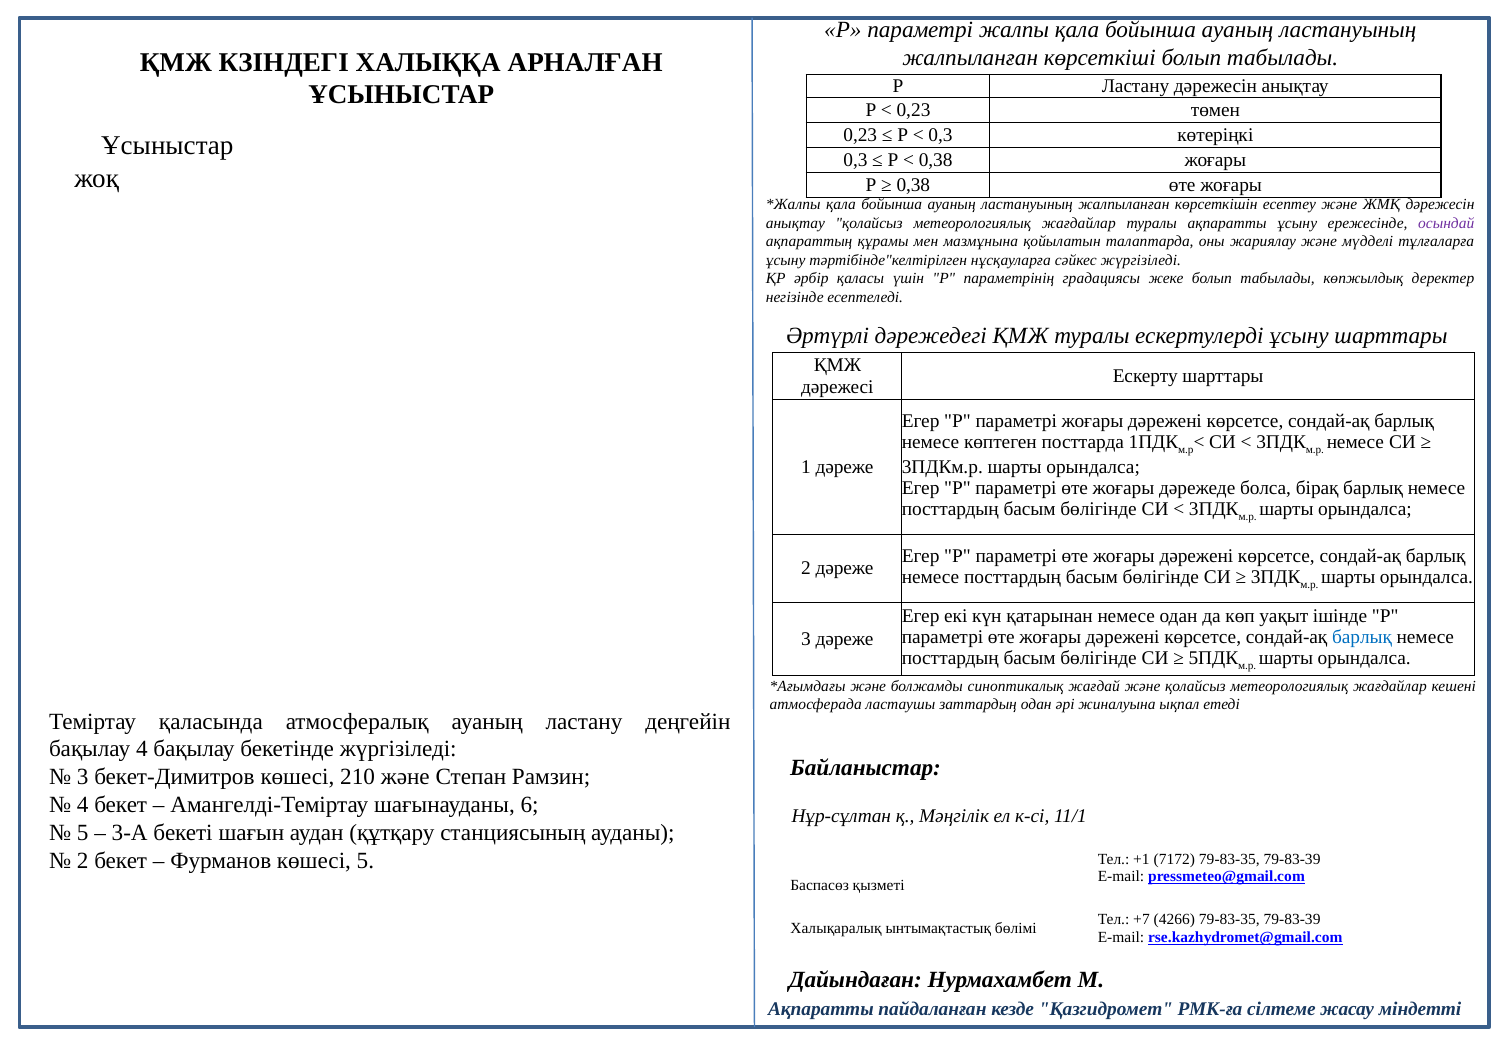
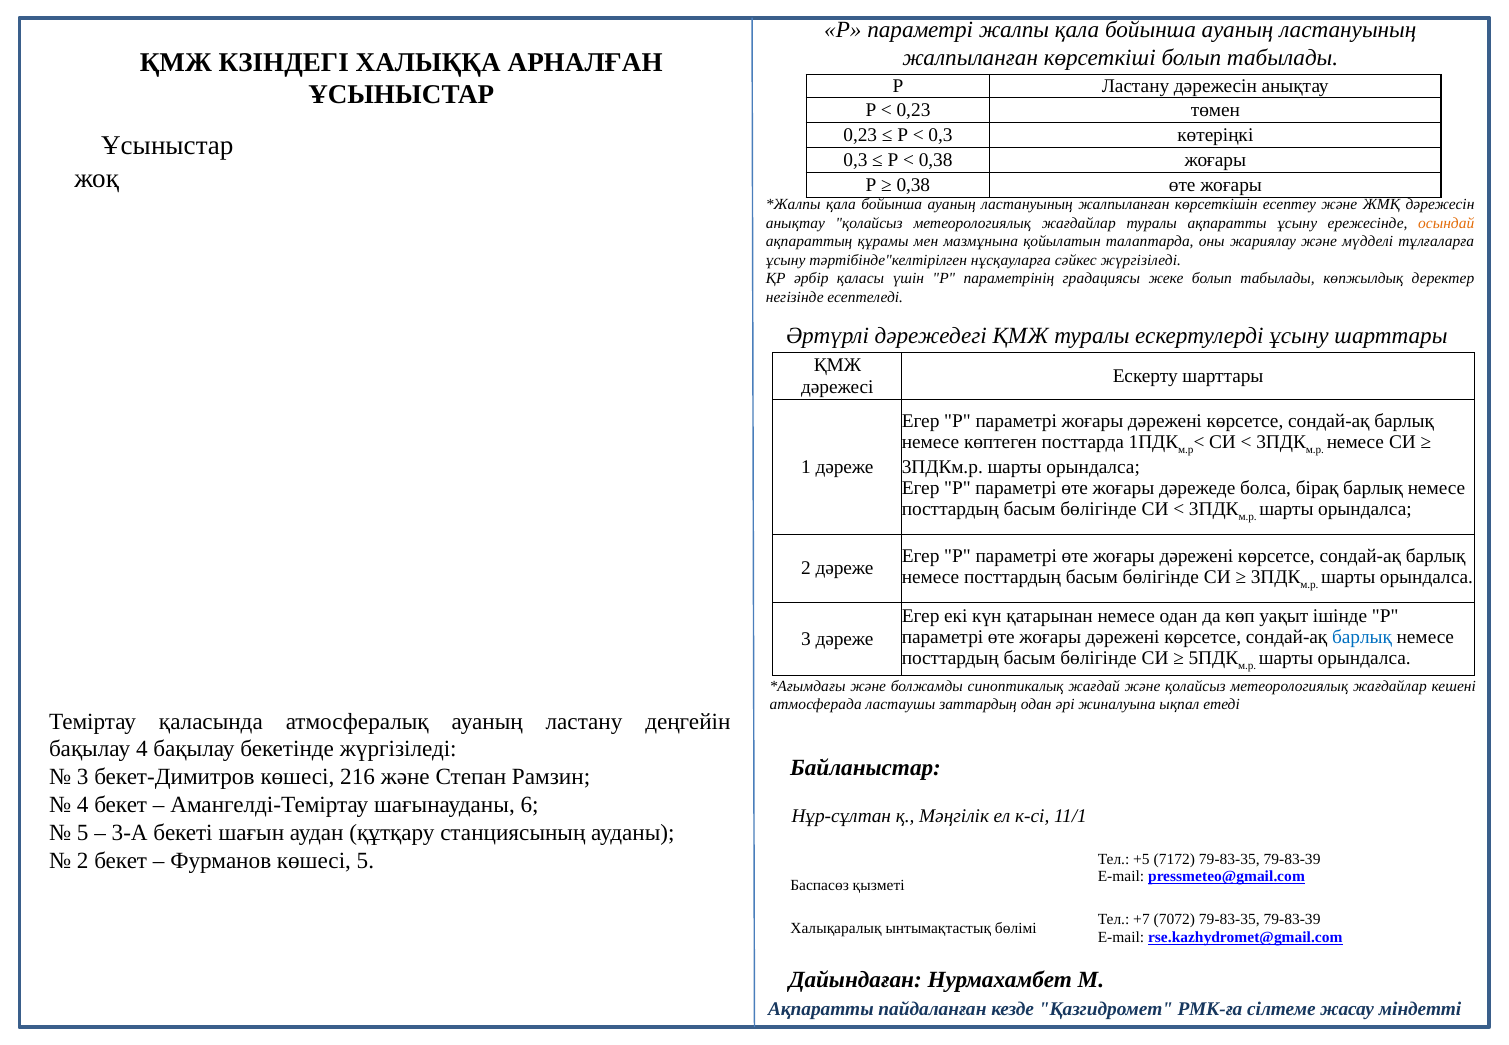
осындай colour: purple -> orange
210: 210 -> 216
+1: +1 -> +5
4266: 4266 -> 7072
